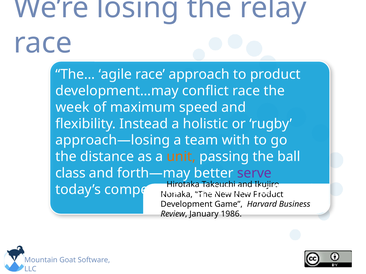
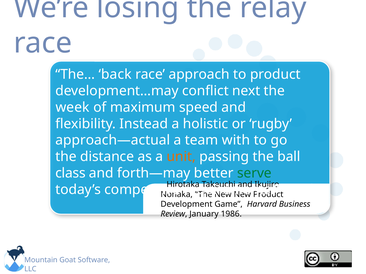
agile: agile -> back
conflict race: race -> next
approach—losing: approach—losing -> approach—actual
serve colour: purple -> green
